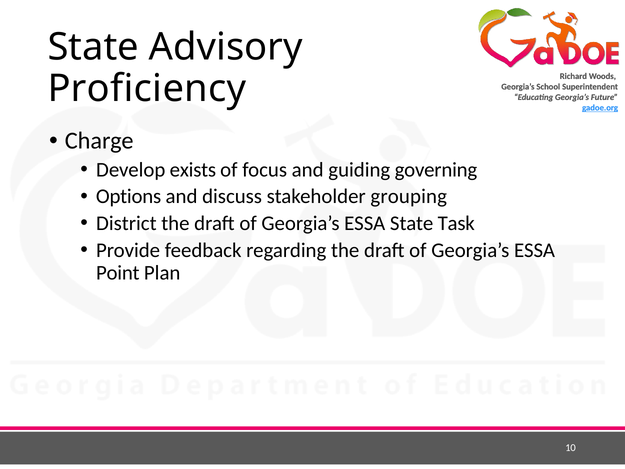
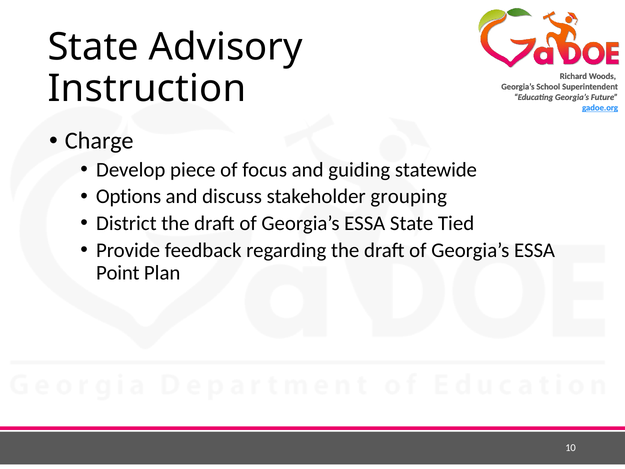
Proficiency: Proficiency -> Instruction
exists: exists -> piece
governing: governing -> statewide
Task: Task -> Tied
